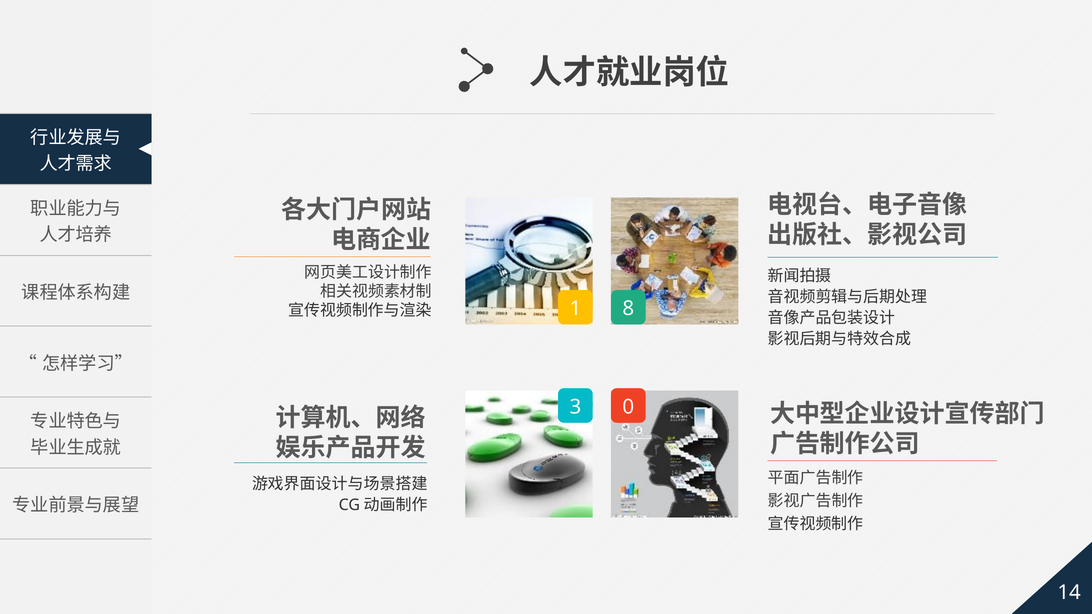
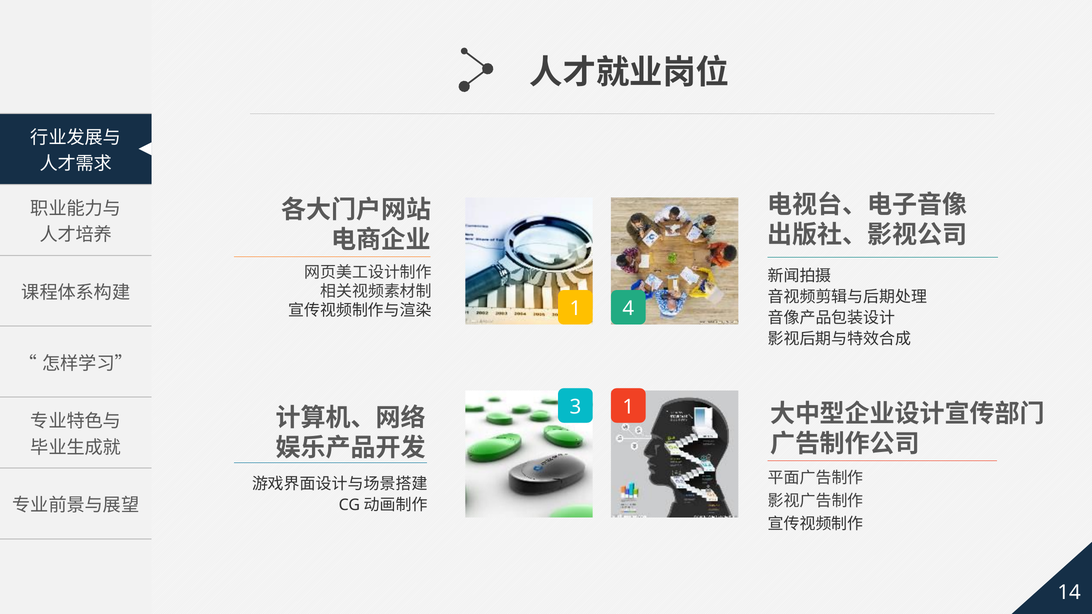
8: 8 -> 4
3 0: 0 -> 1
